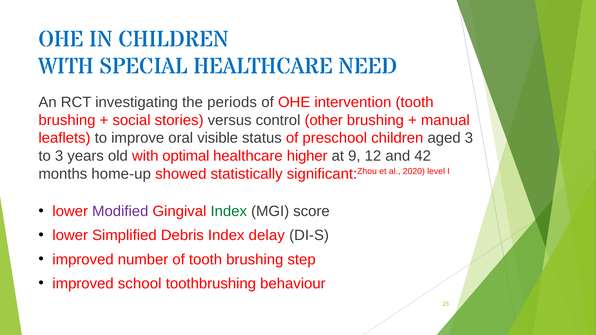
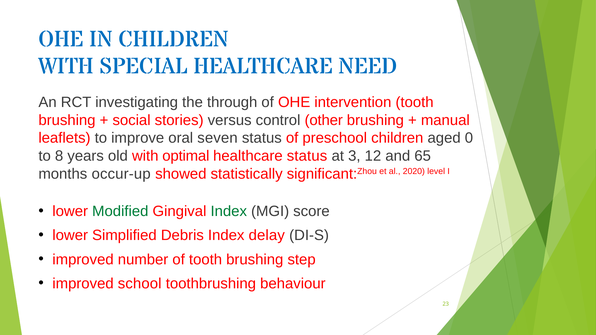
periods: periods -> through
visible: visible -> seven
aged 3: 3 -> 0
to 3: 3 -> 8
healthcare higher: higher -> status
9: 9 -> 3
42: 42 -> 65
home-up: home-up -> occur-up
Modified colour: purple -> green
